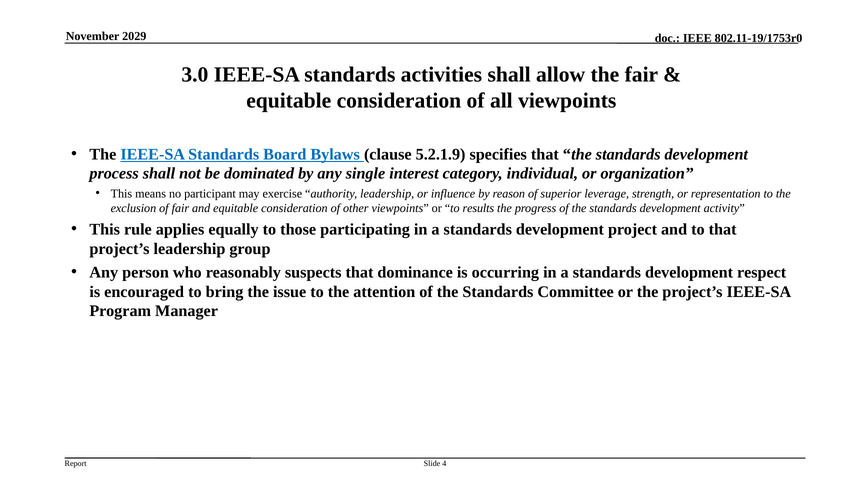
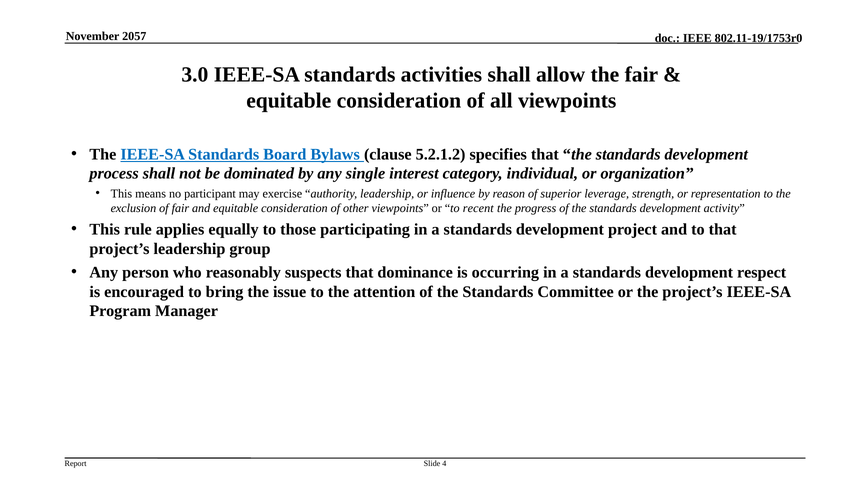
2029: 2029 -> 2057
5.2.1.9: 5.2.1.9 -> 5.2.1.2
results: results -> recent
